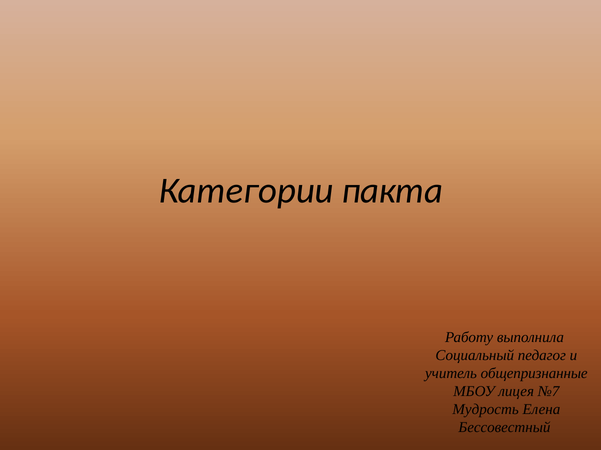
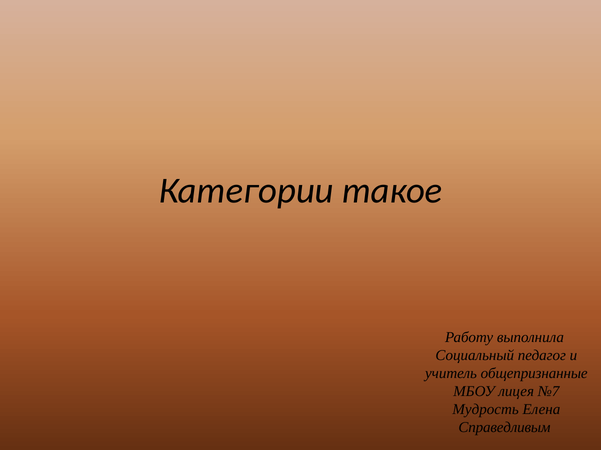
пакта: пакта -> такое
Бессовестный: Бессовестный -> Справедливым
